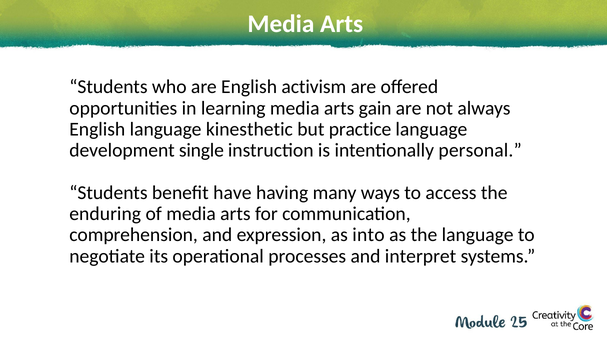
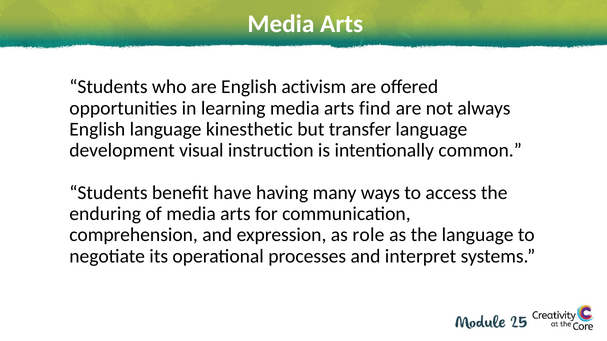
gain: gain -> find
practice: practice -> transfer
single: single -> visual
personal: personal -> common
into: into -> role
